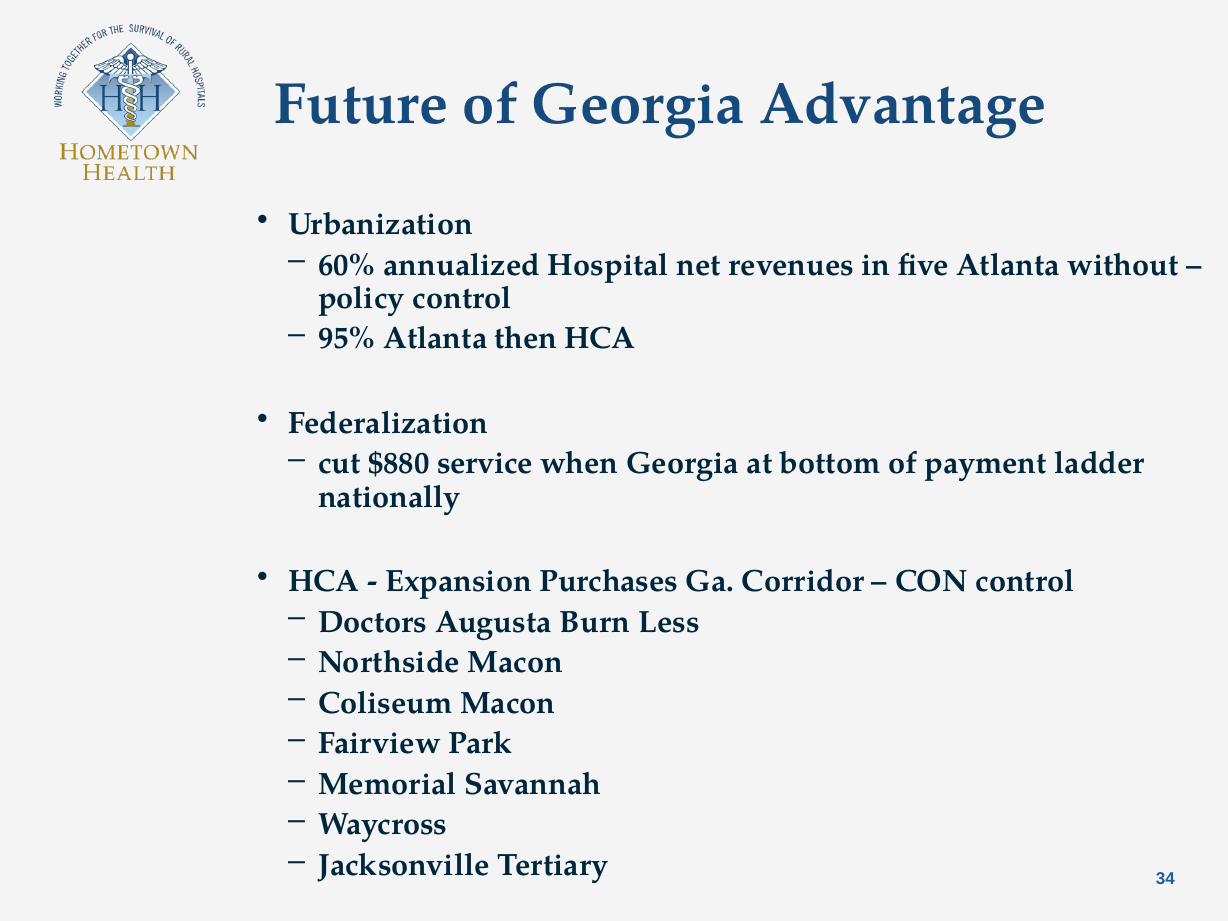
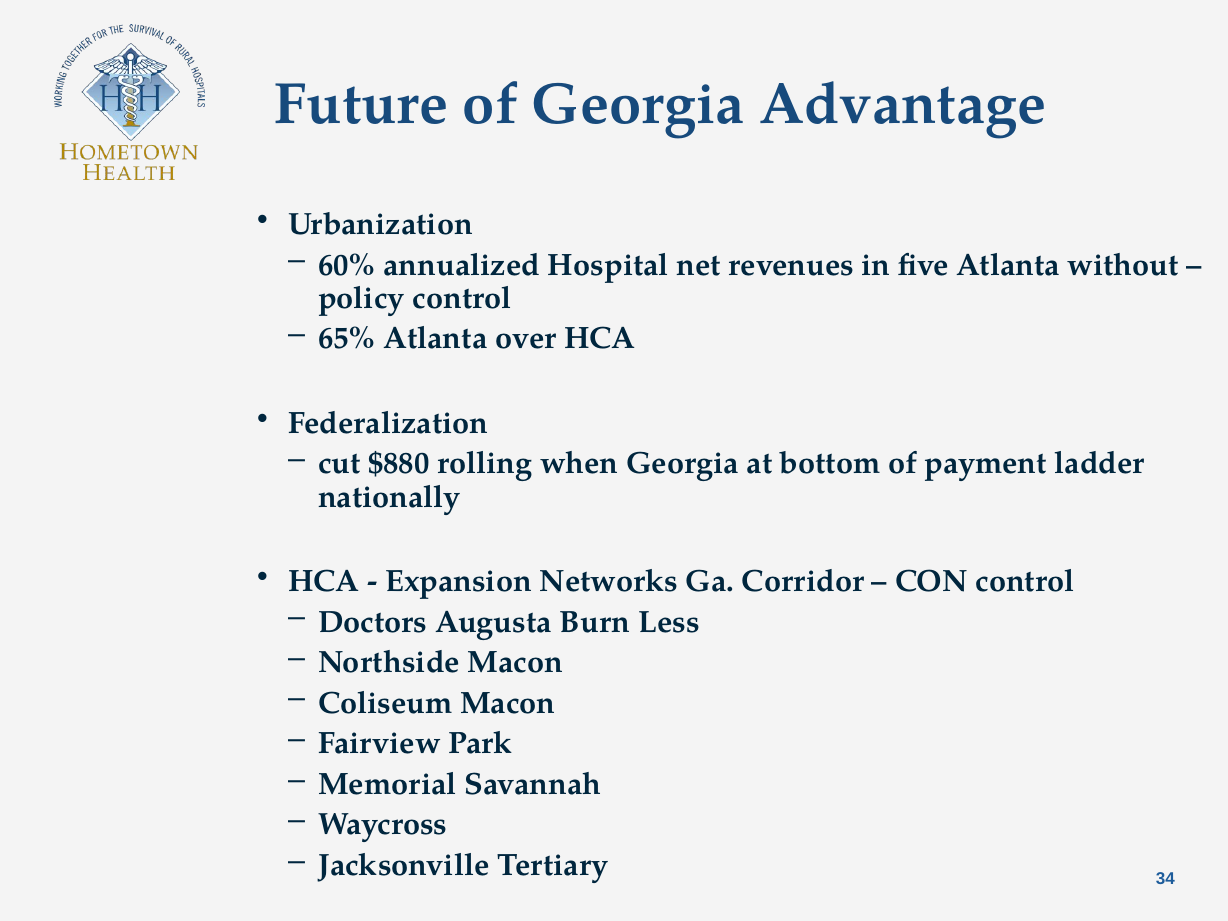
95%: 95% -> 65%
then: then -> over
service: service -> rolling
Purchases: Purchases -> Networks
